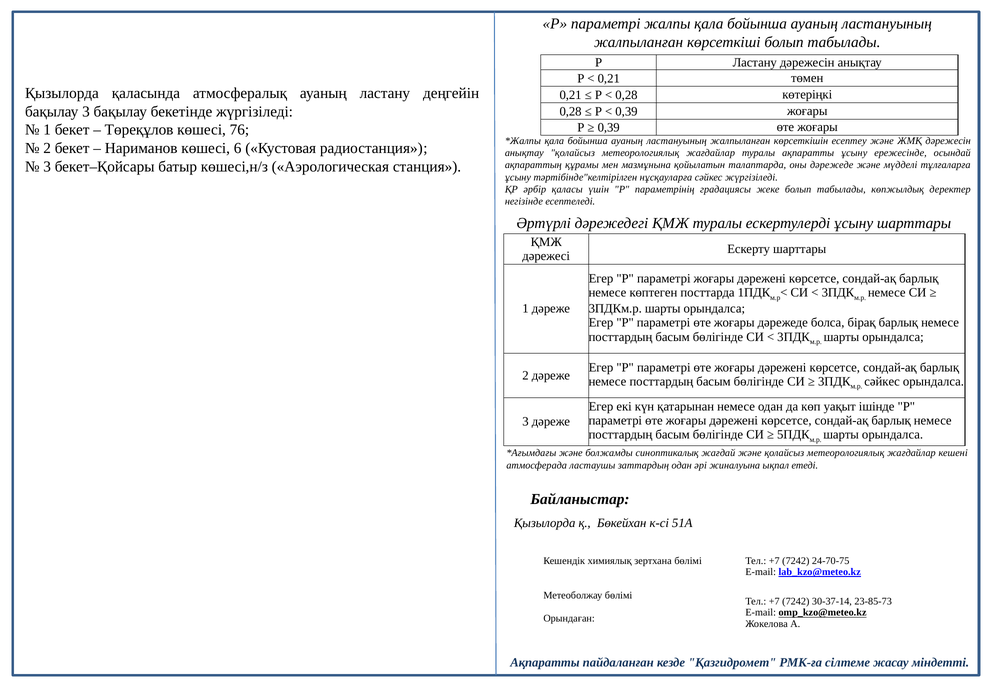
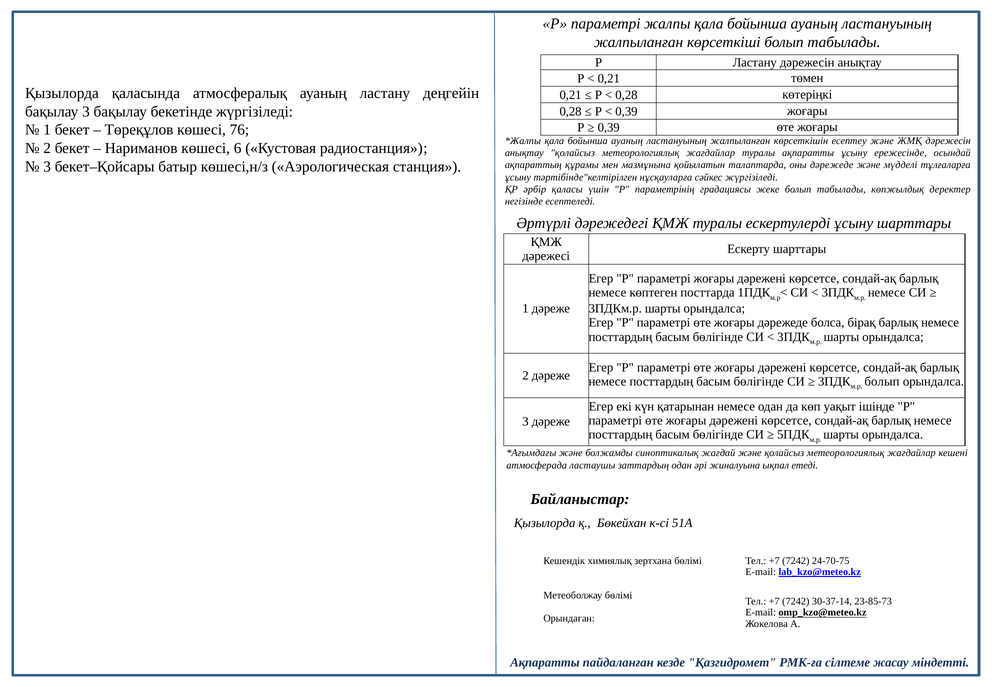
сәйкес at (882, 381): сәйкес -> болып
